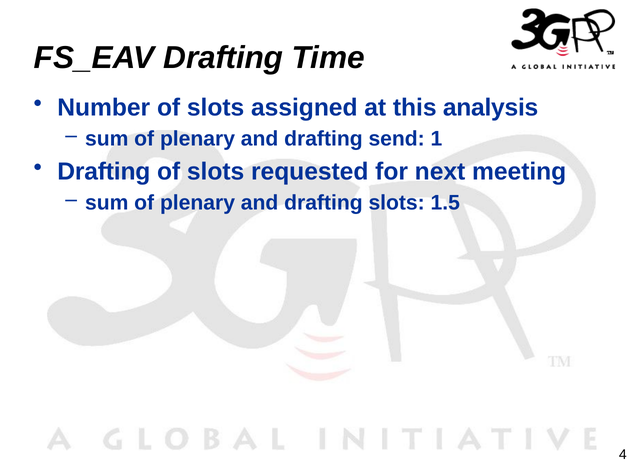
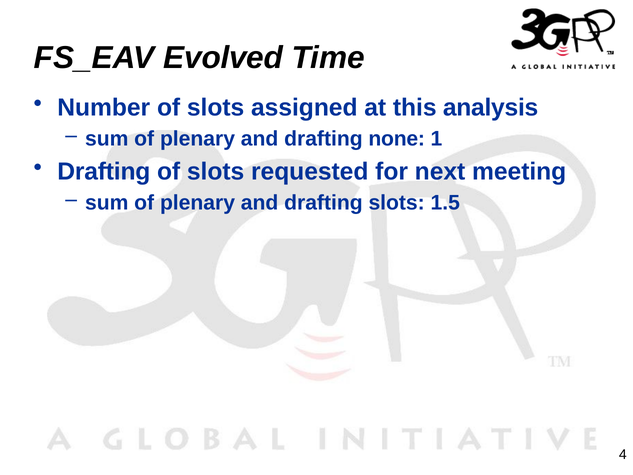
FS_EAV Drafting: Drafting -> Evolved
send: send -> none
